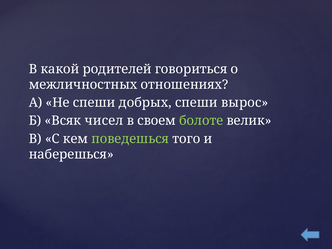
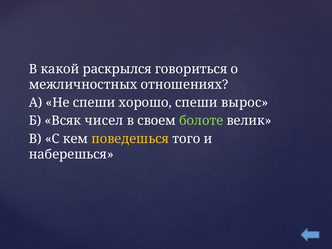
родителей: родителей -> раскрылся
добрых: добрых -> хорошо
поведешься colour: light green -> yellow
